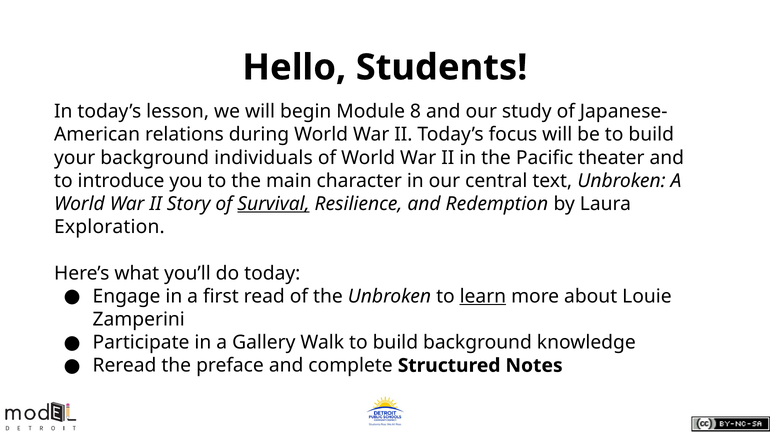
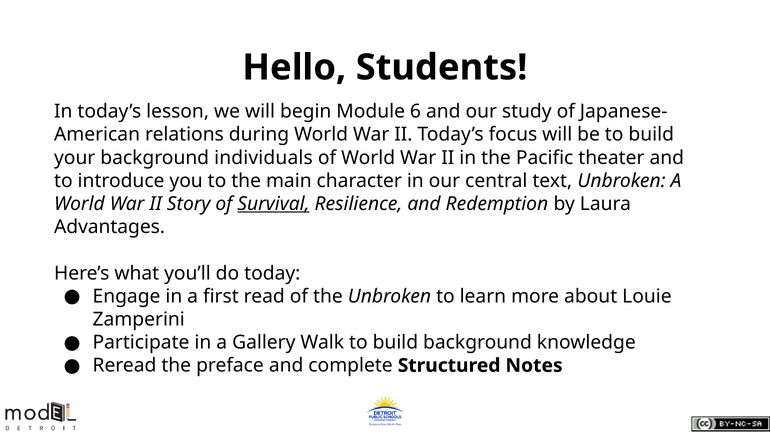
8: 8 -> 6
Exploration: Exploration -> Advantages
learn underline: present -> none
